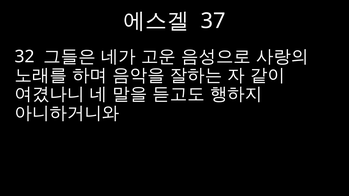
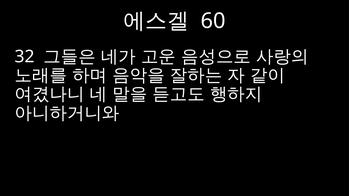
37: 37 -> 60
